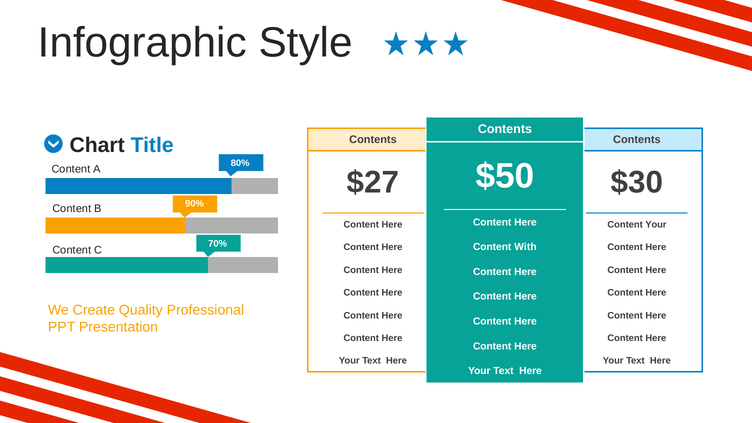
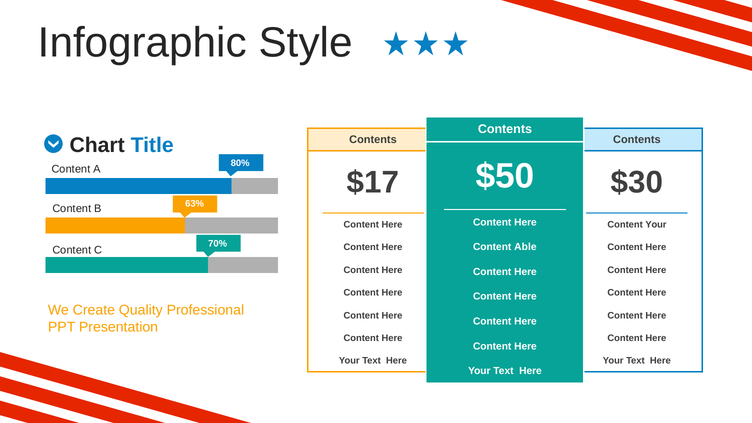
$27: $27 -> $17
90%: 90% -> 63%
With: With -> Able
